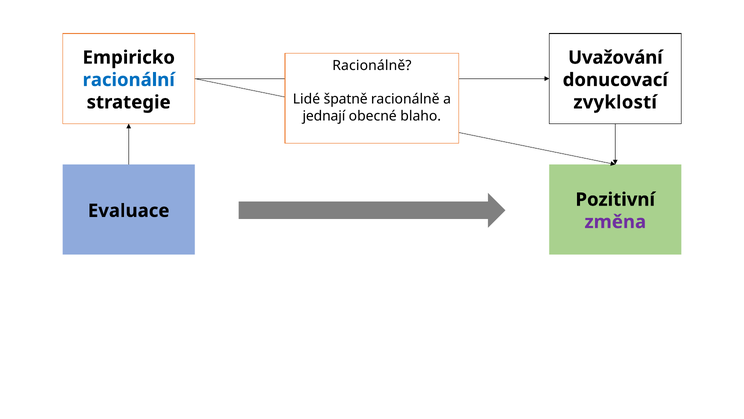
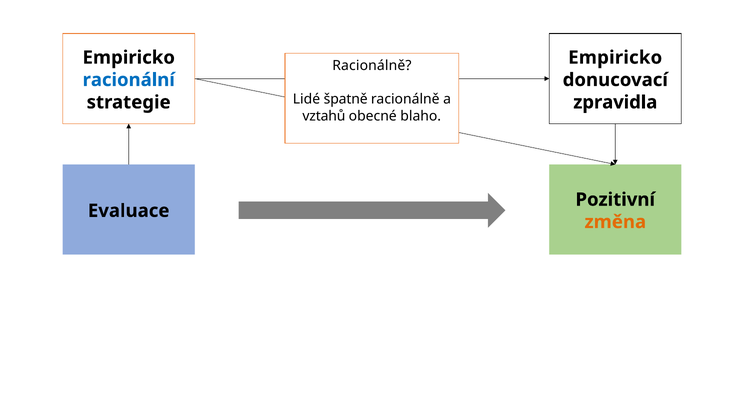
Uvažování at (615, 58): Uvažování -> Empiricko
zvyklostí: zvyklostí -> zpravidla
jednají: jednají -> vztahů
změna colour: purple -> orange
